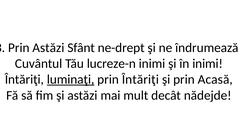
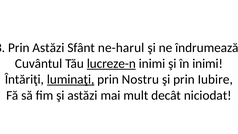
ne-drept: ne-drept -> ne-harul
lucreze-n underline: none -> present
prin Întăriţi: Întăriţi -> Nostru
Acasă: Acasă -> Iubire
nădejde: nădejde -> niciodat
